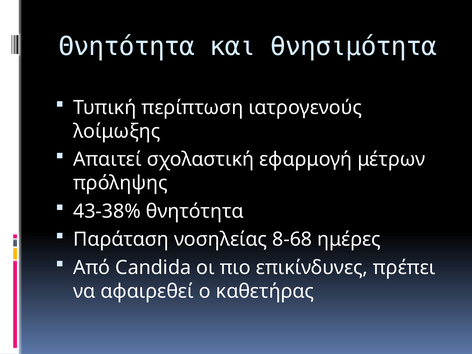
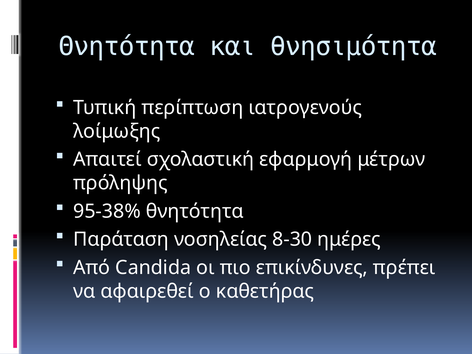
43-38%: 43-38% -> 95-38%
8-68: 8-68 -> 8-30
